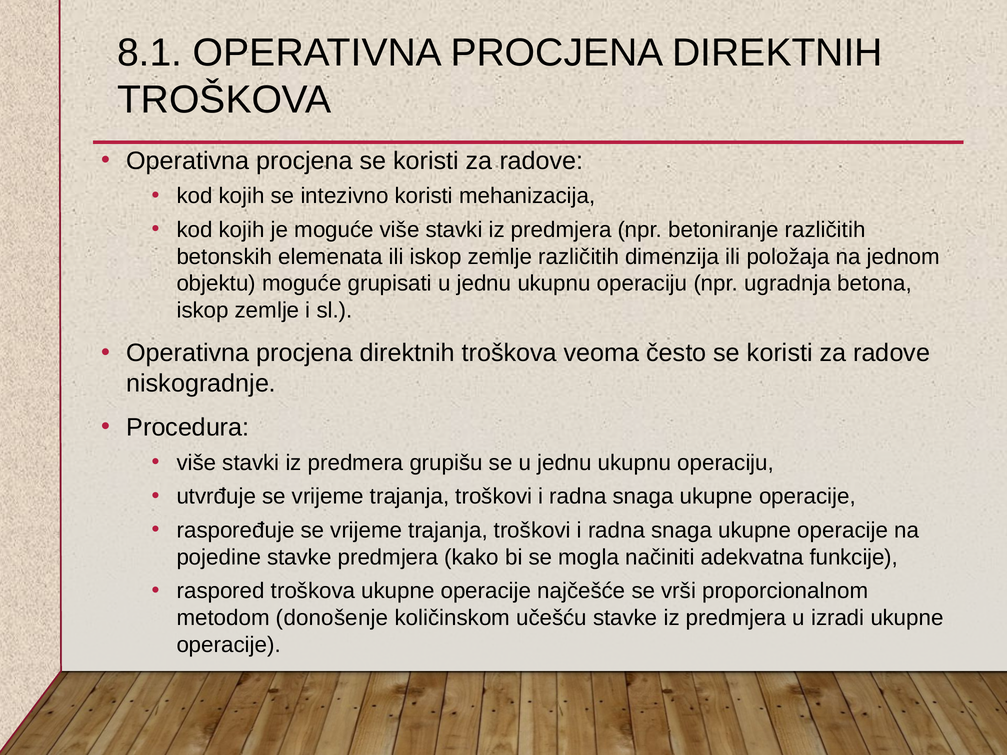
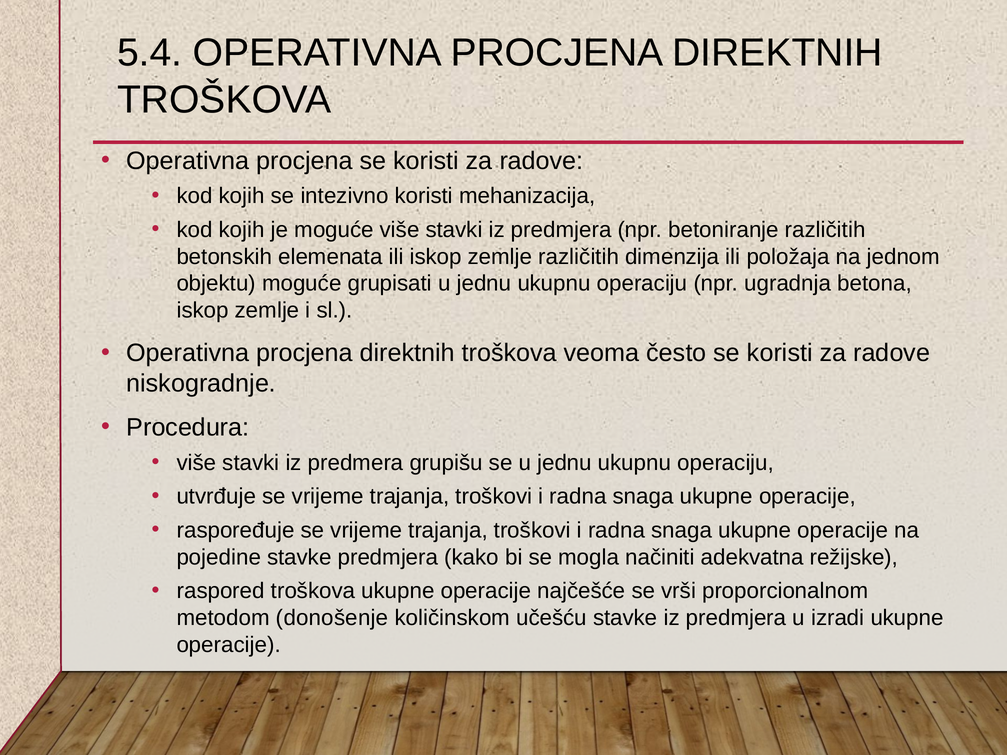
8.1: 8.1 -> 5.4
funkcije: funkcije -> režijske
